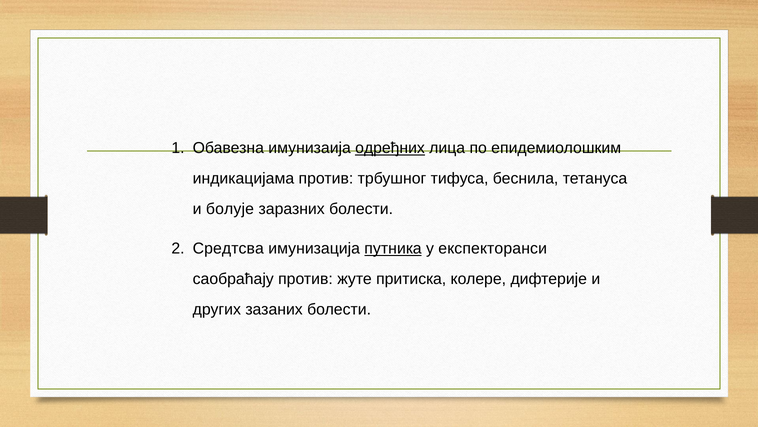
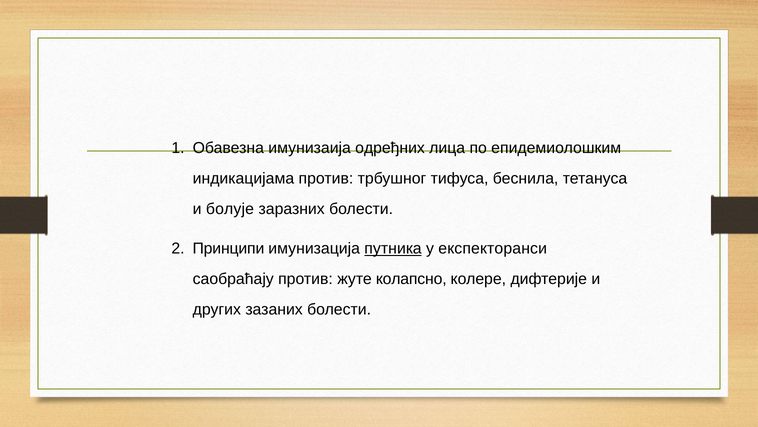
одређних underline: present -> none
Средтсва: Средтсва -> Принципи
притиска: притиска -> колапсно
